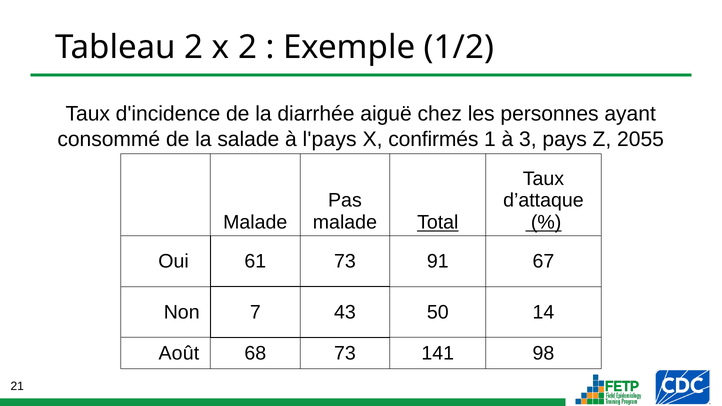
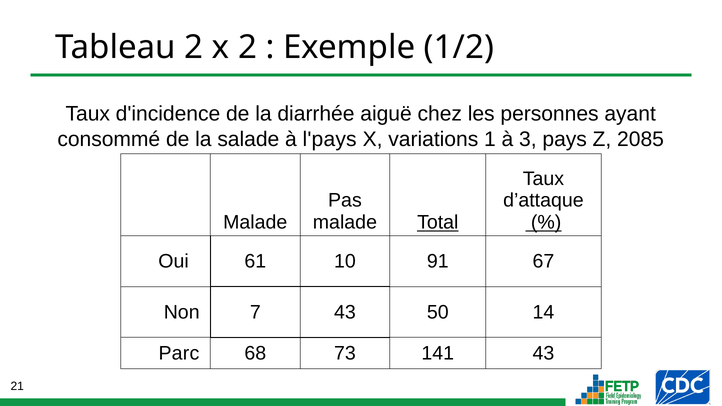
confirmés: confirmés -> variations
2055: 2055 -> 2085
61 73: 73 -> 10
Août: Août -> Parc
141 98: 98 -> 43
